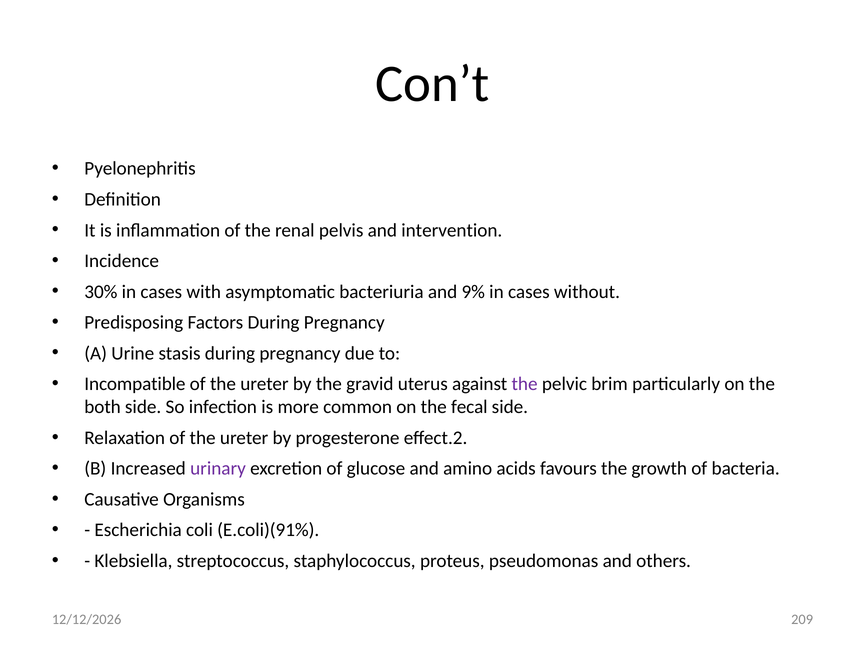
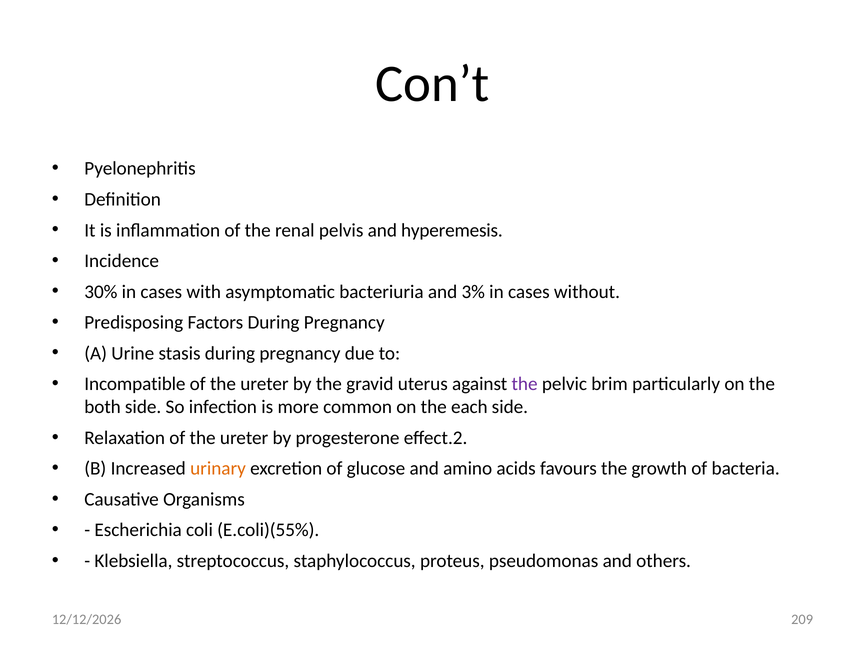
intervention: intervention -> hyperemesis
9%: 9% -> 3%
fecal: fecal -> each
urinary colour: purple -> orange
E.coli)(91%: E.coli)(91% -> E.coli)(55%
